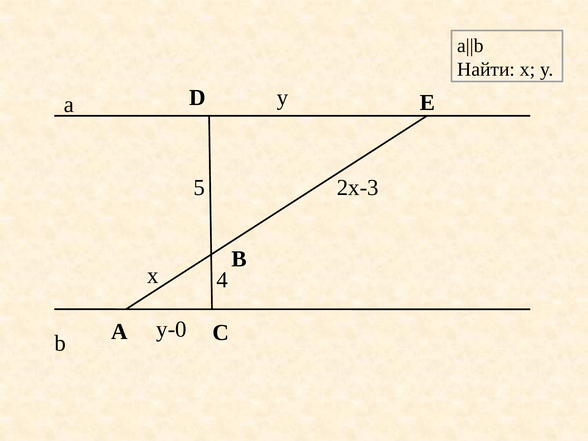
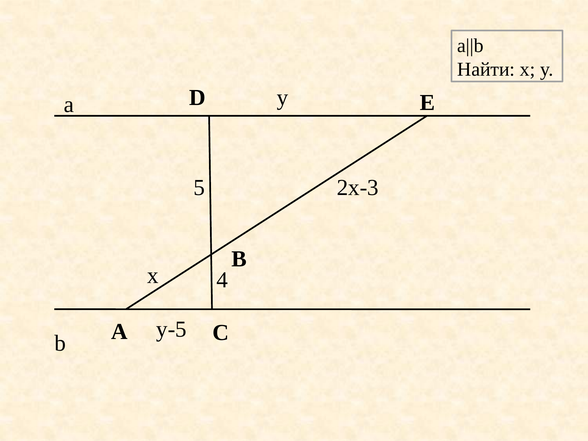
y-0: y-0 -> y-5
